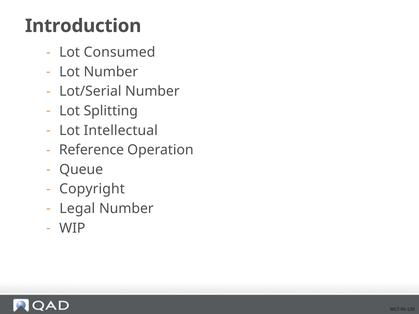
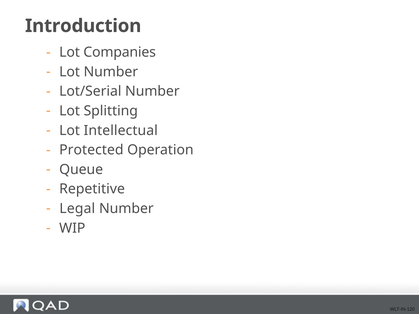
Consumed: Consumed -> Companies
Reference: Reference -> Protected
Copyright: Copyright -> Repetitive
